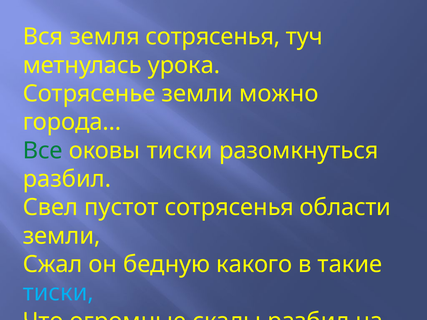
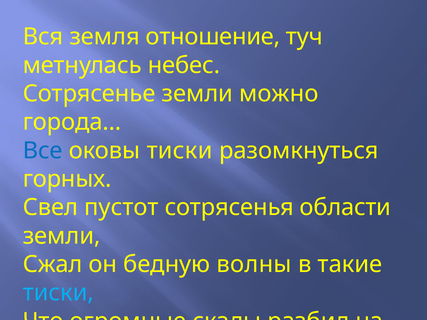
земля сотрясенья: сотрясенья -> отношение
урока: урока -> небес
Все colour: green -> blue
разбил at (67, 179): разбил -> горных
какого: какого -> волны
